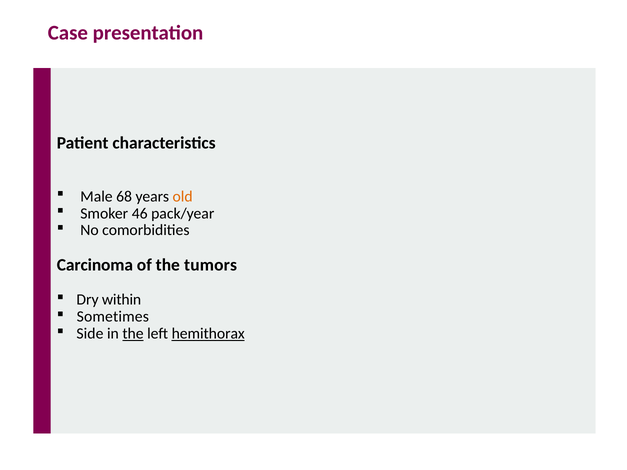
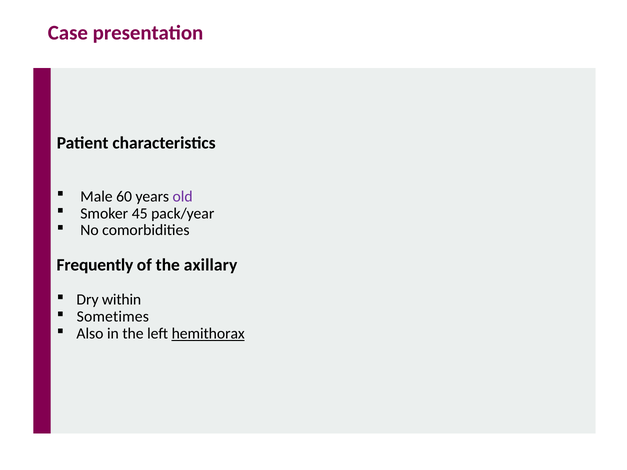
68: 68 -> 60
old colour: orange -> purple
46: 46 -> 45
Carcinoma: Carcinoma -> Frequently
tumors: tumors -> axillary
Side: Side -> Also
the at (133, 334) underline: present -> none
